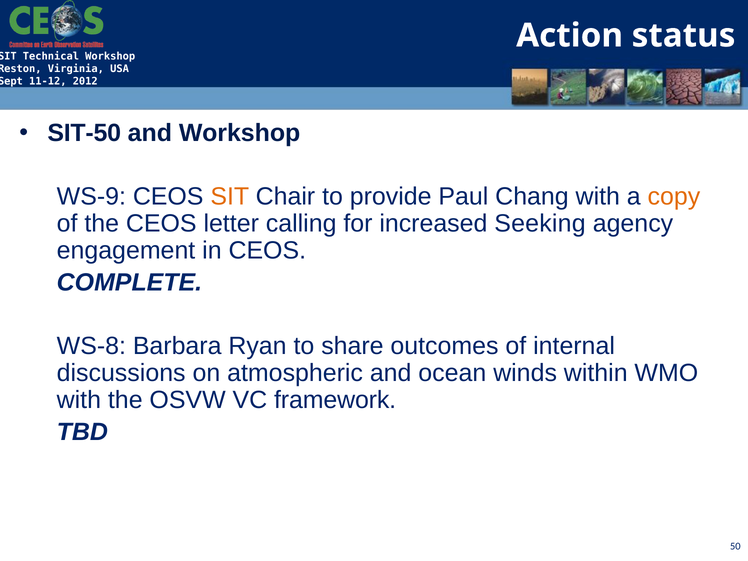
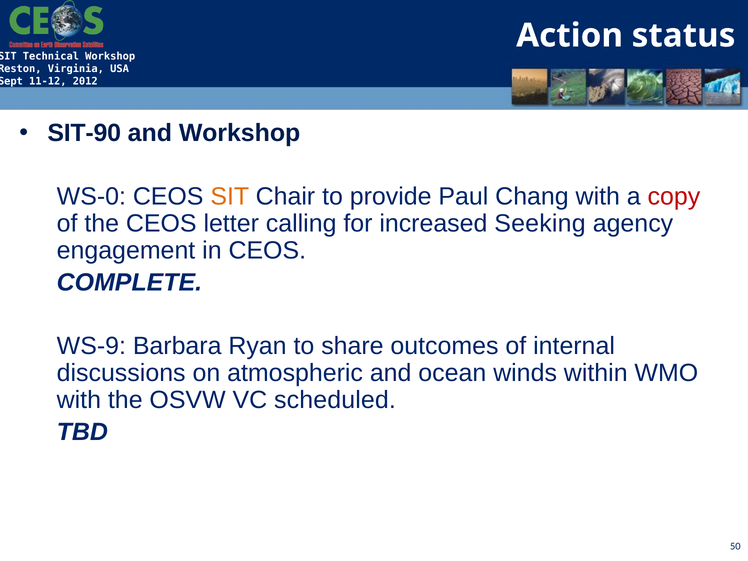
SIT-50: SIT-50 -> SIT-90
WS-9: WS-9 -> WS-0
copy colour: orange -> red
WS-8: WS-8 -> WS-9
framework: framework -> scheduled
